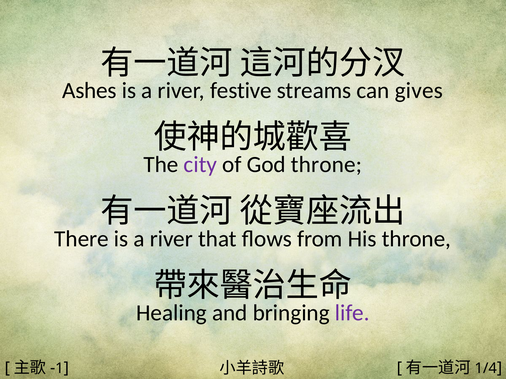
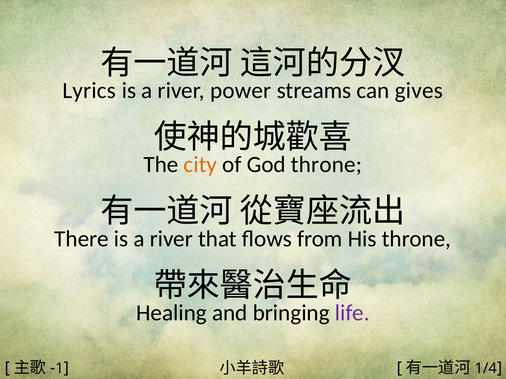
Ashes: Ashes -> Lyrics
festive: festive -> power
city colour: purple -> orange
